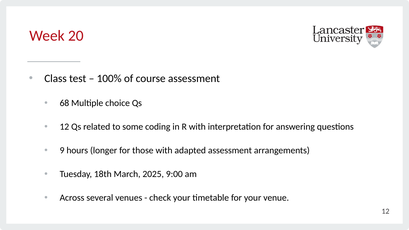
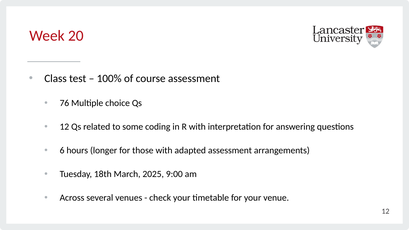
68: 68 -> 76
9: 9 -> 6
